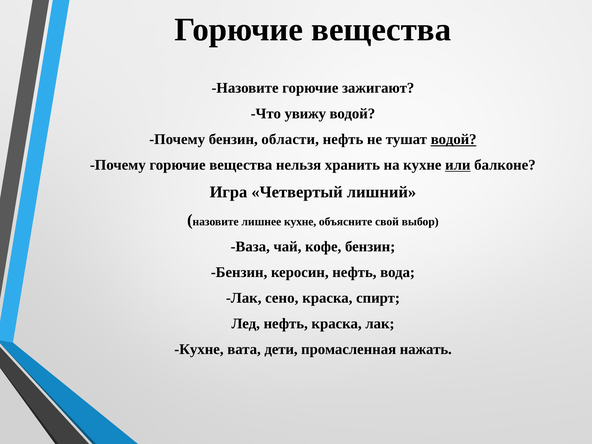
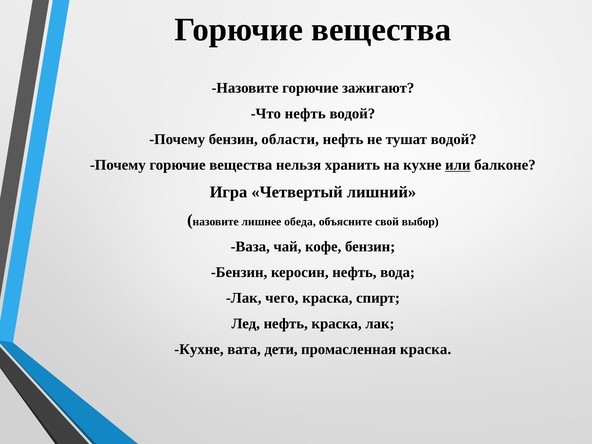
Что увижу: увижу -> нефть
водой at (454, 139) underline: present -> none
лишнее кухне: кухне -> обеда
сено: сено -> чего
промасленная нажать: нажать -> краска
